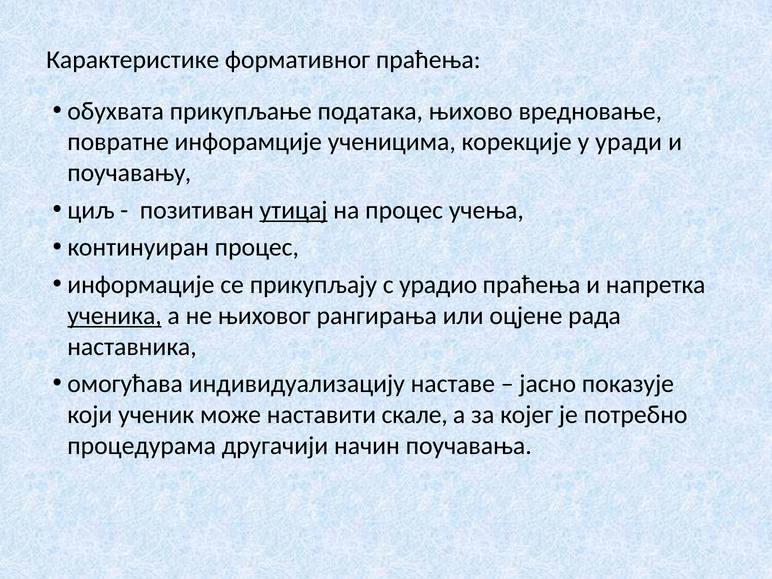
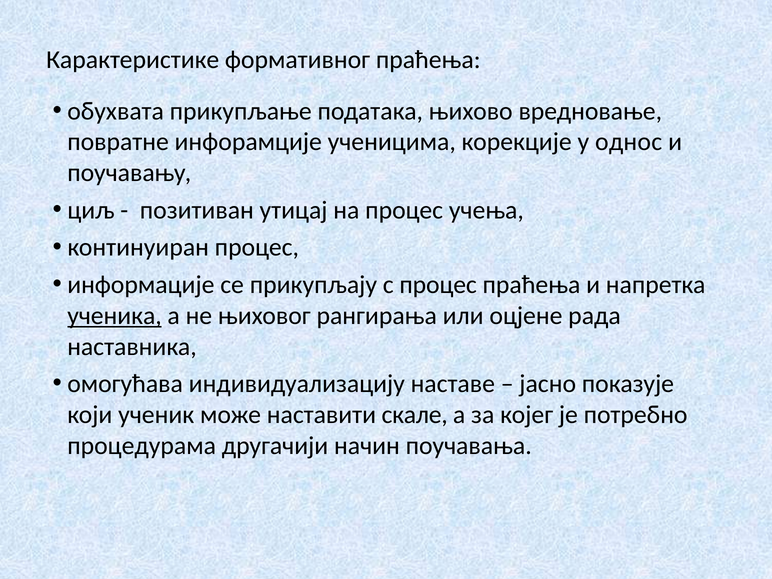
уради: уради -> однос
утицај underline: present -> none
с урадио: урадио -> процес
